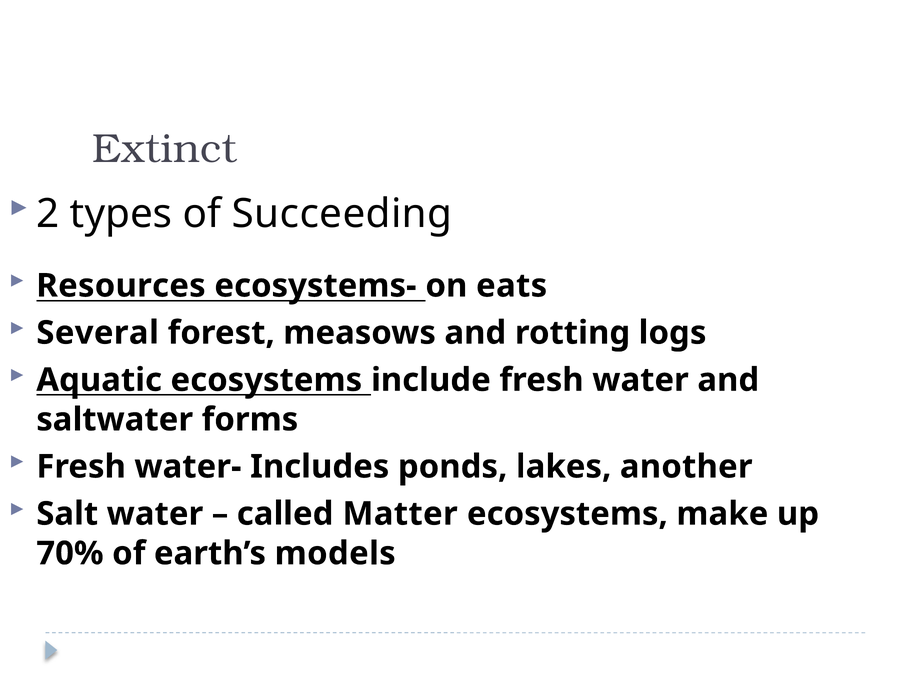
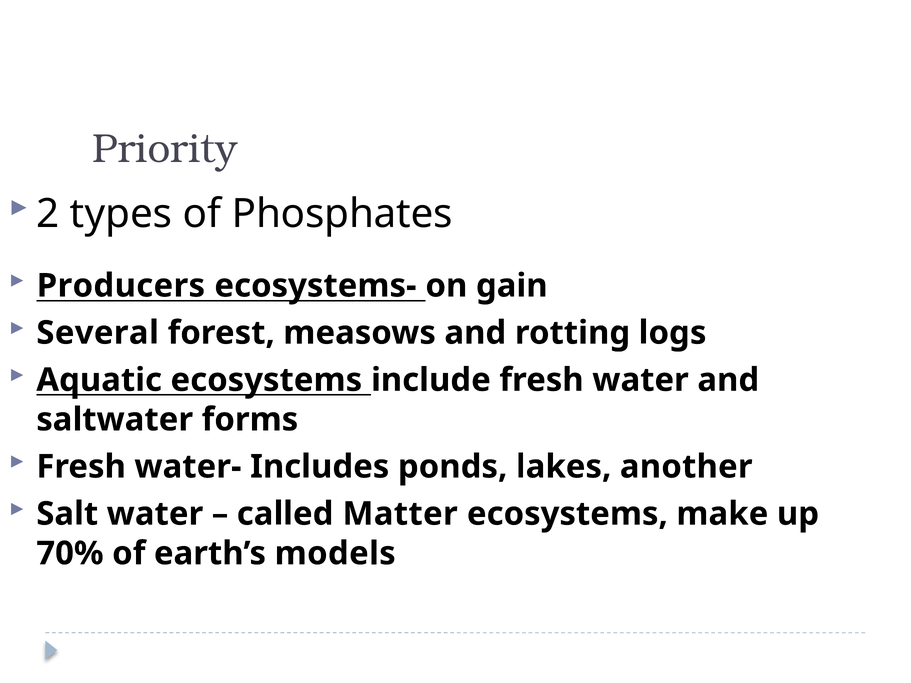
Extinct: Extinct -> Priority
Succeeding: Succeeding -> Phosphates
Resources: Resources -> Producers
eats: eats -> gain
